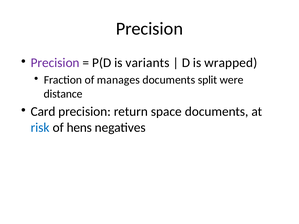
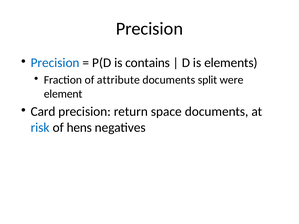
Precision at (55, 63) colour: purple -> blue
variants: variants -> contains
wrapped: wrapped -> elements
manages: manages -> attribute
distance: distance -> element
